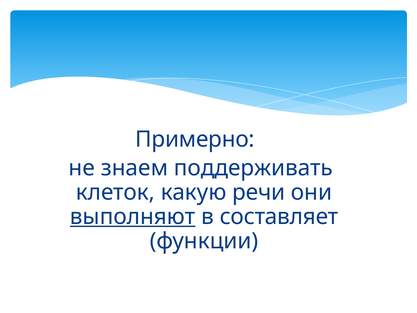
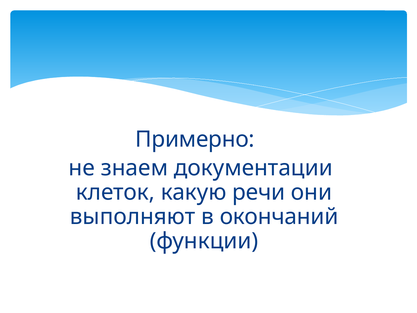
поддерживать: поддерживать -> документации
выполняют underline: present -> none
составляет: составляет -> окончаний
